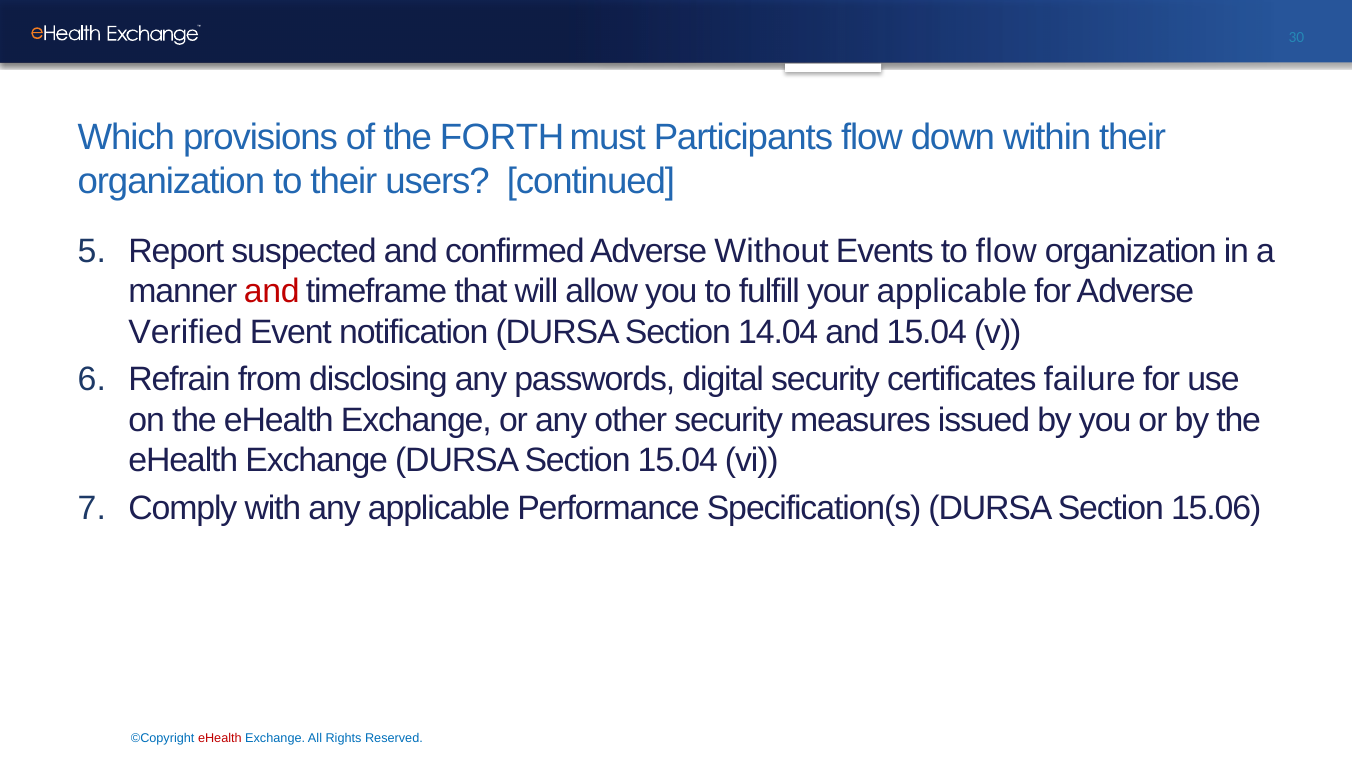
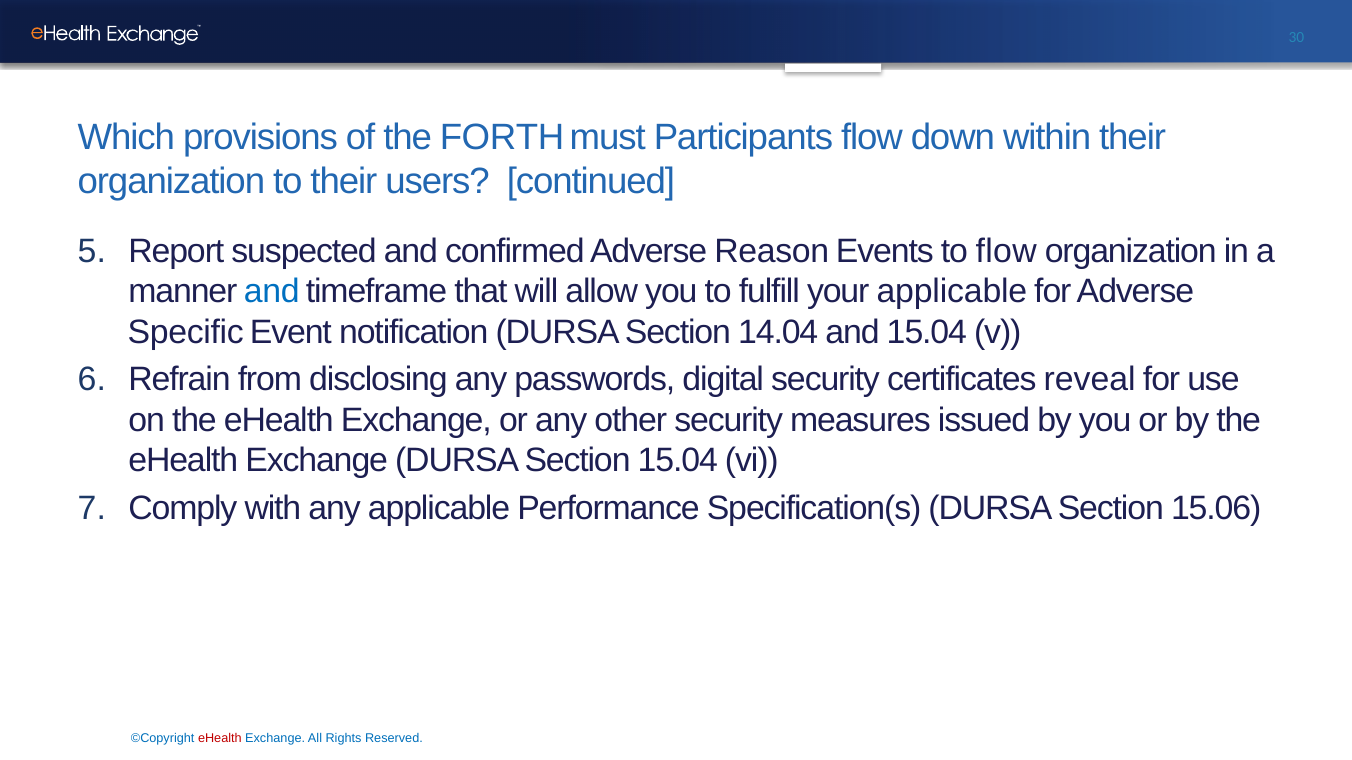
Without: Without -> Reason
and at (272, 292) colour: red -> blue
Verified: Verified -> Specific
failure: failure -> reveal
